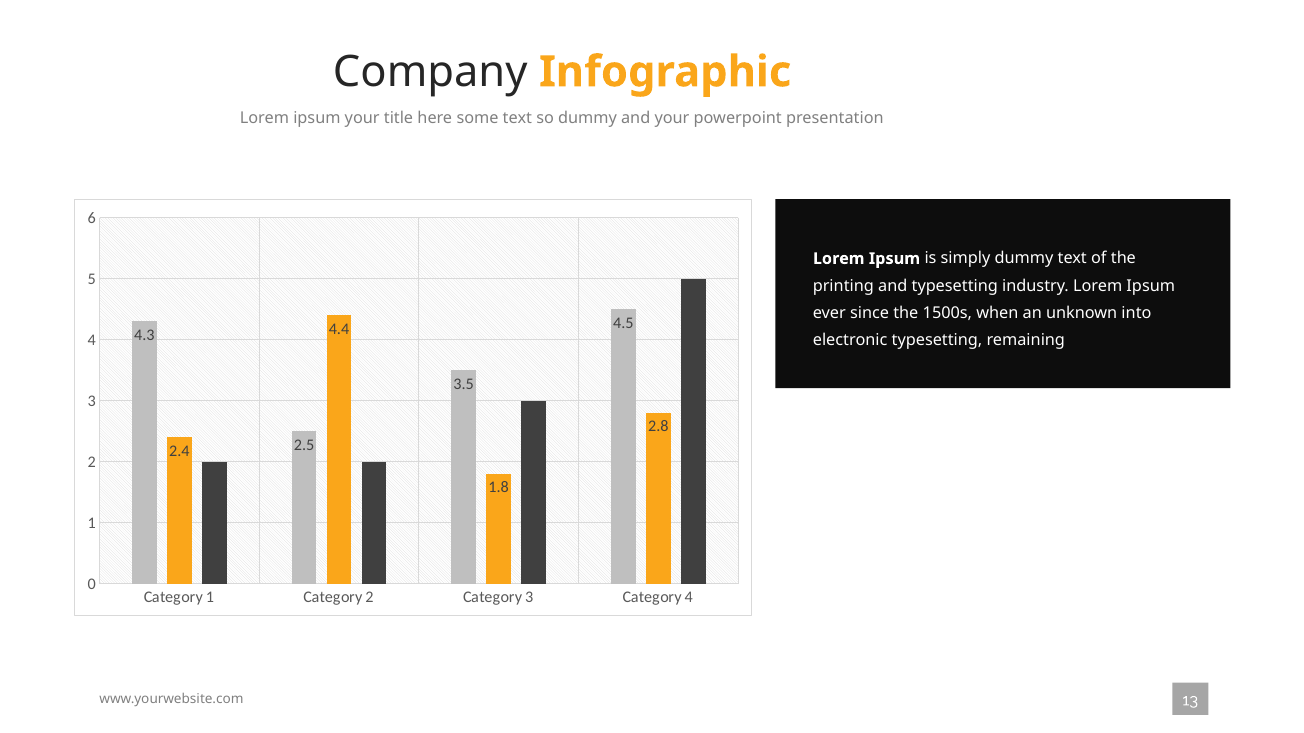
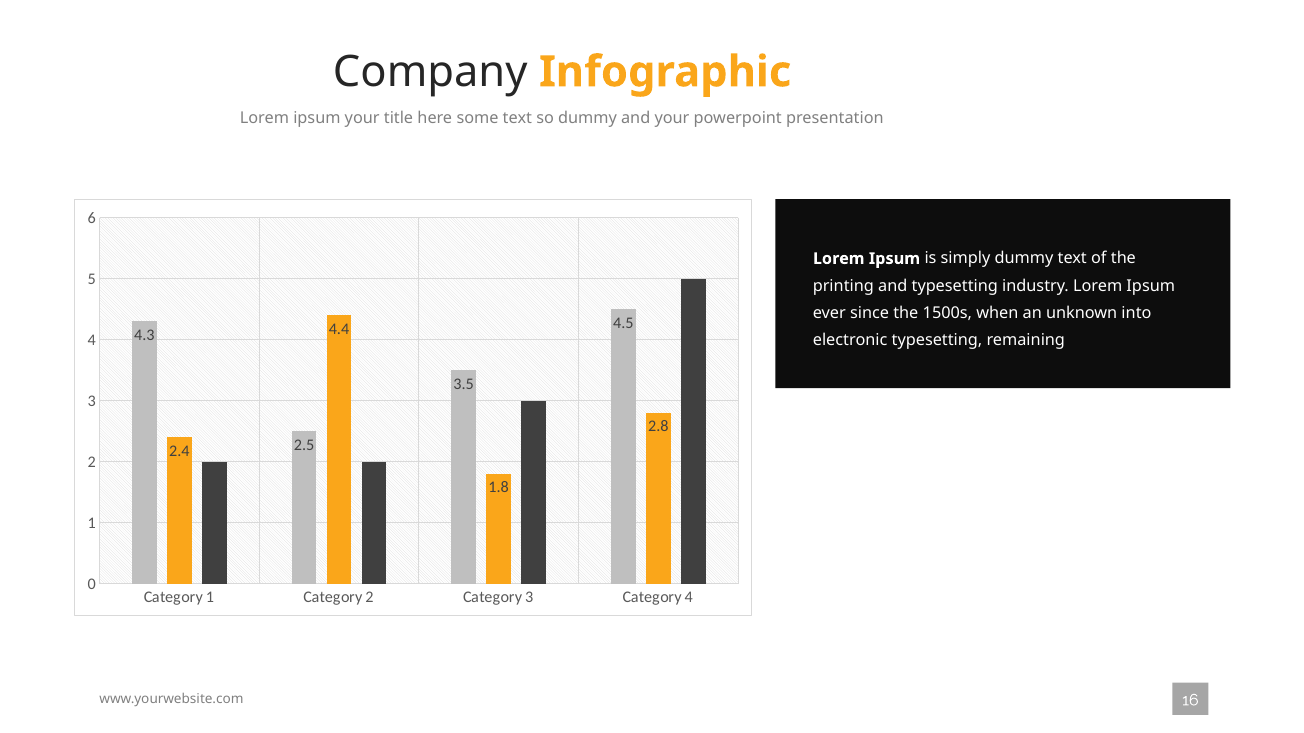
13: 13 -> 16
